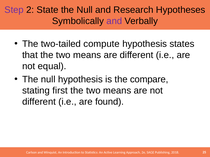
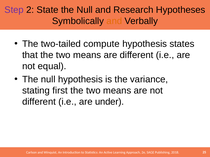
and at (114, 21) colour: purple -> orange
compare: compare -> variance
found: found -> under
